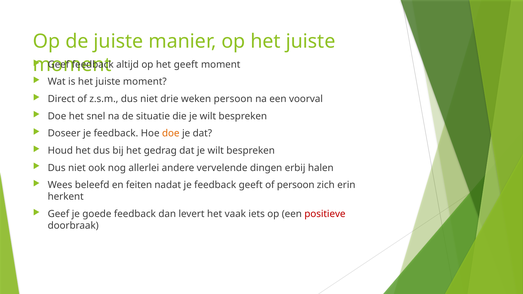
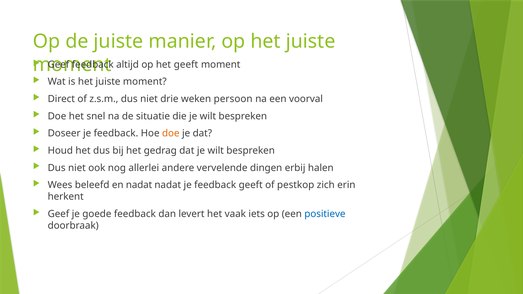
en feiten: feiten -> nadat
of persoon: persoon -> pestkop
positieve colour: red -> blue
